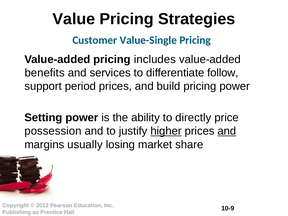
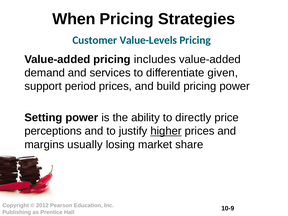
Value: Value -> When
Value-Single: Value-Single -> Value-Levels
benefits: benefits -> demand
follow: follow -> given
possession: possession -> perceptions
and at (227, 131) underline: present -> none
